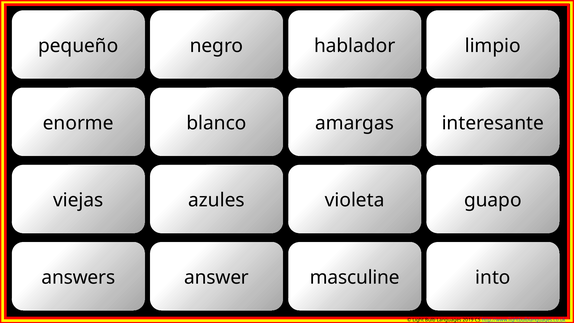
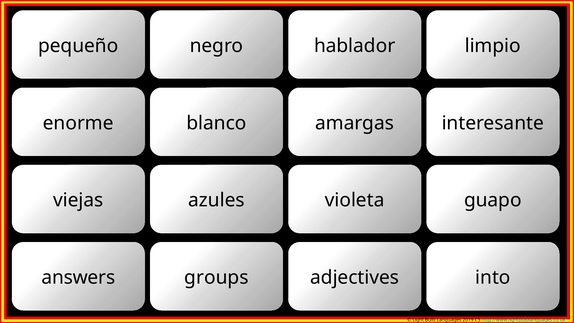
answer: answer -> groups
masculine: masculine -> adjectives
